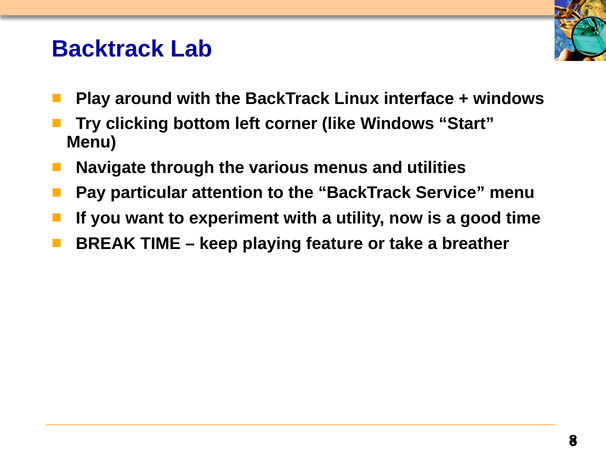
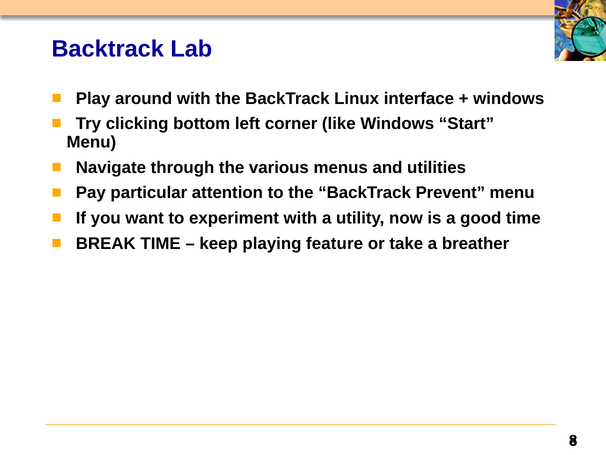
Service: Service -> Prevent
